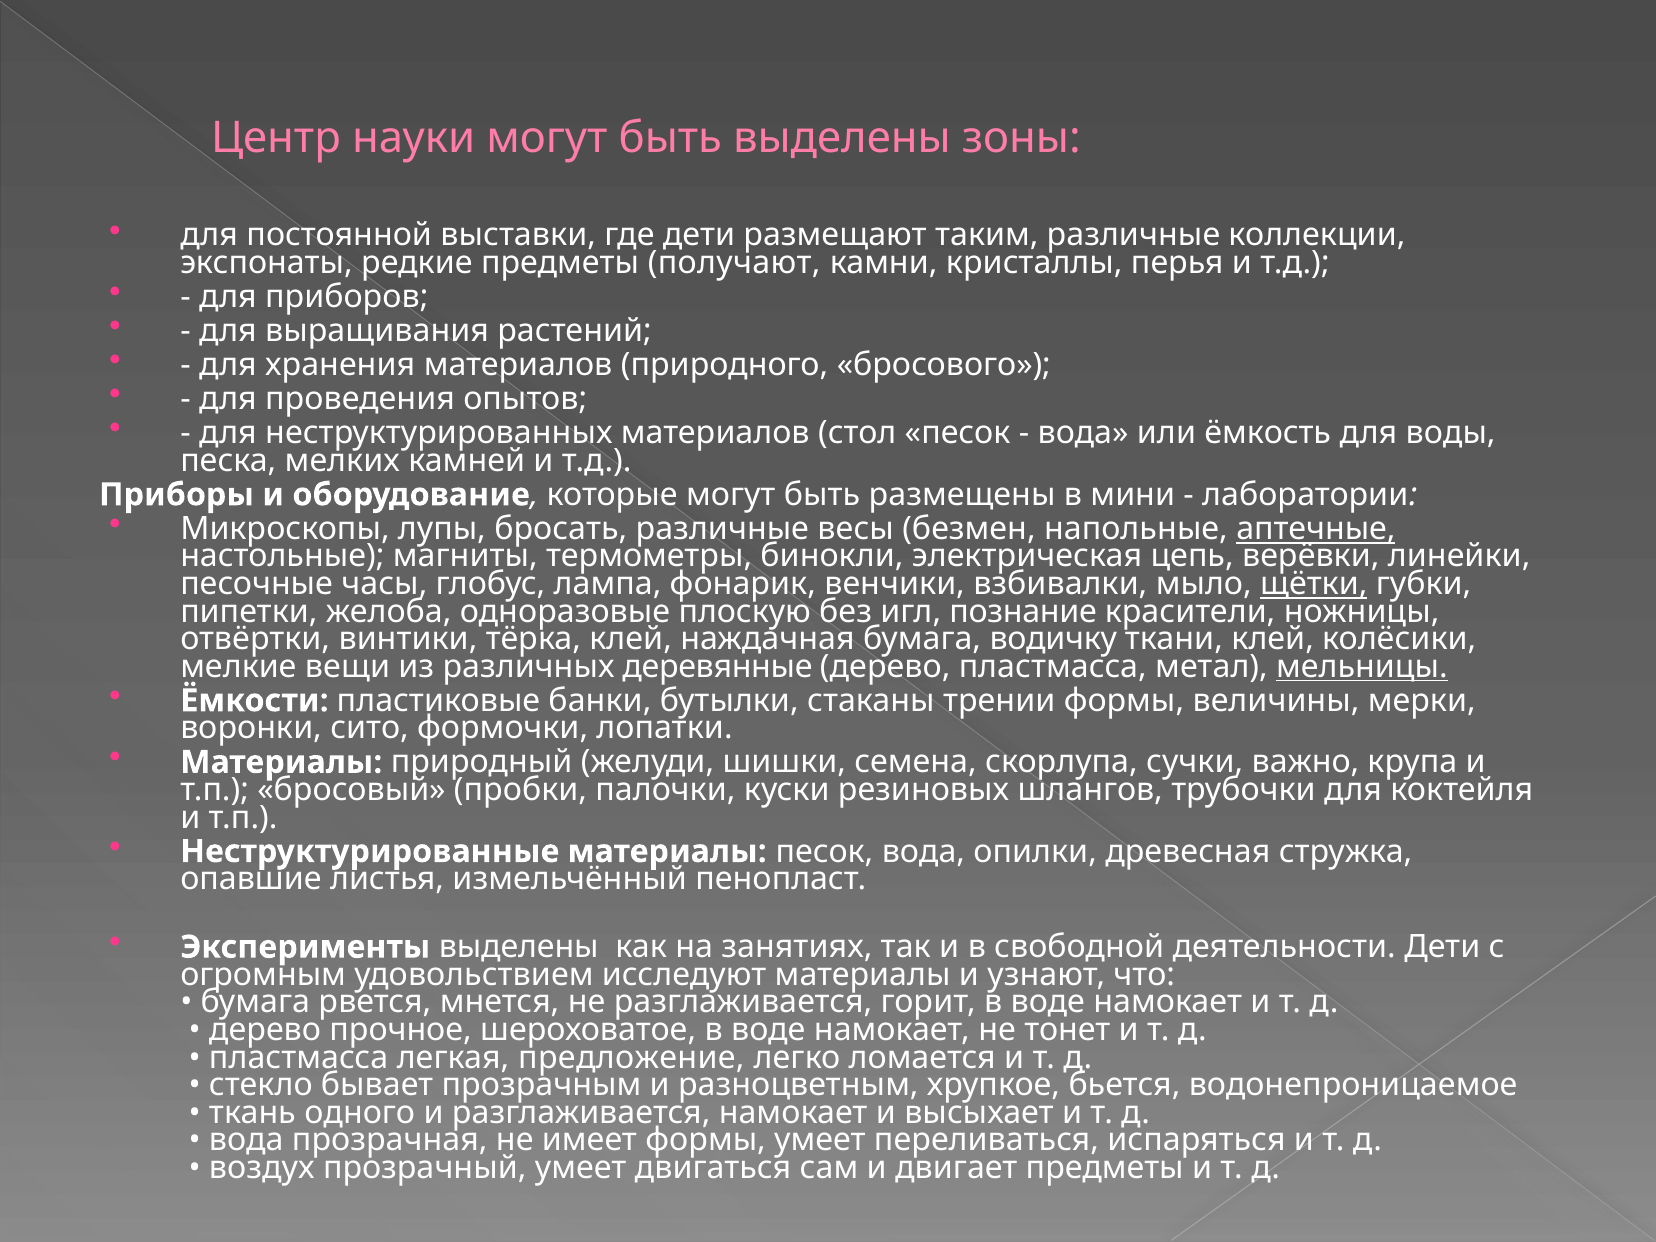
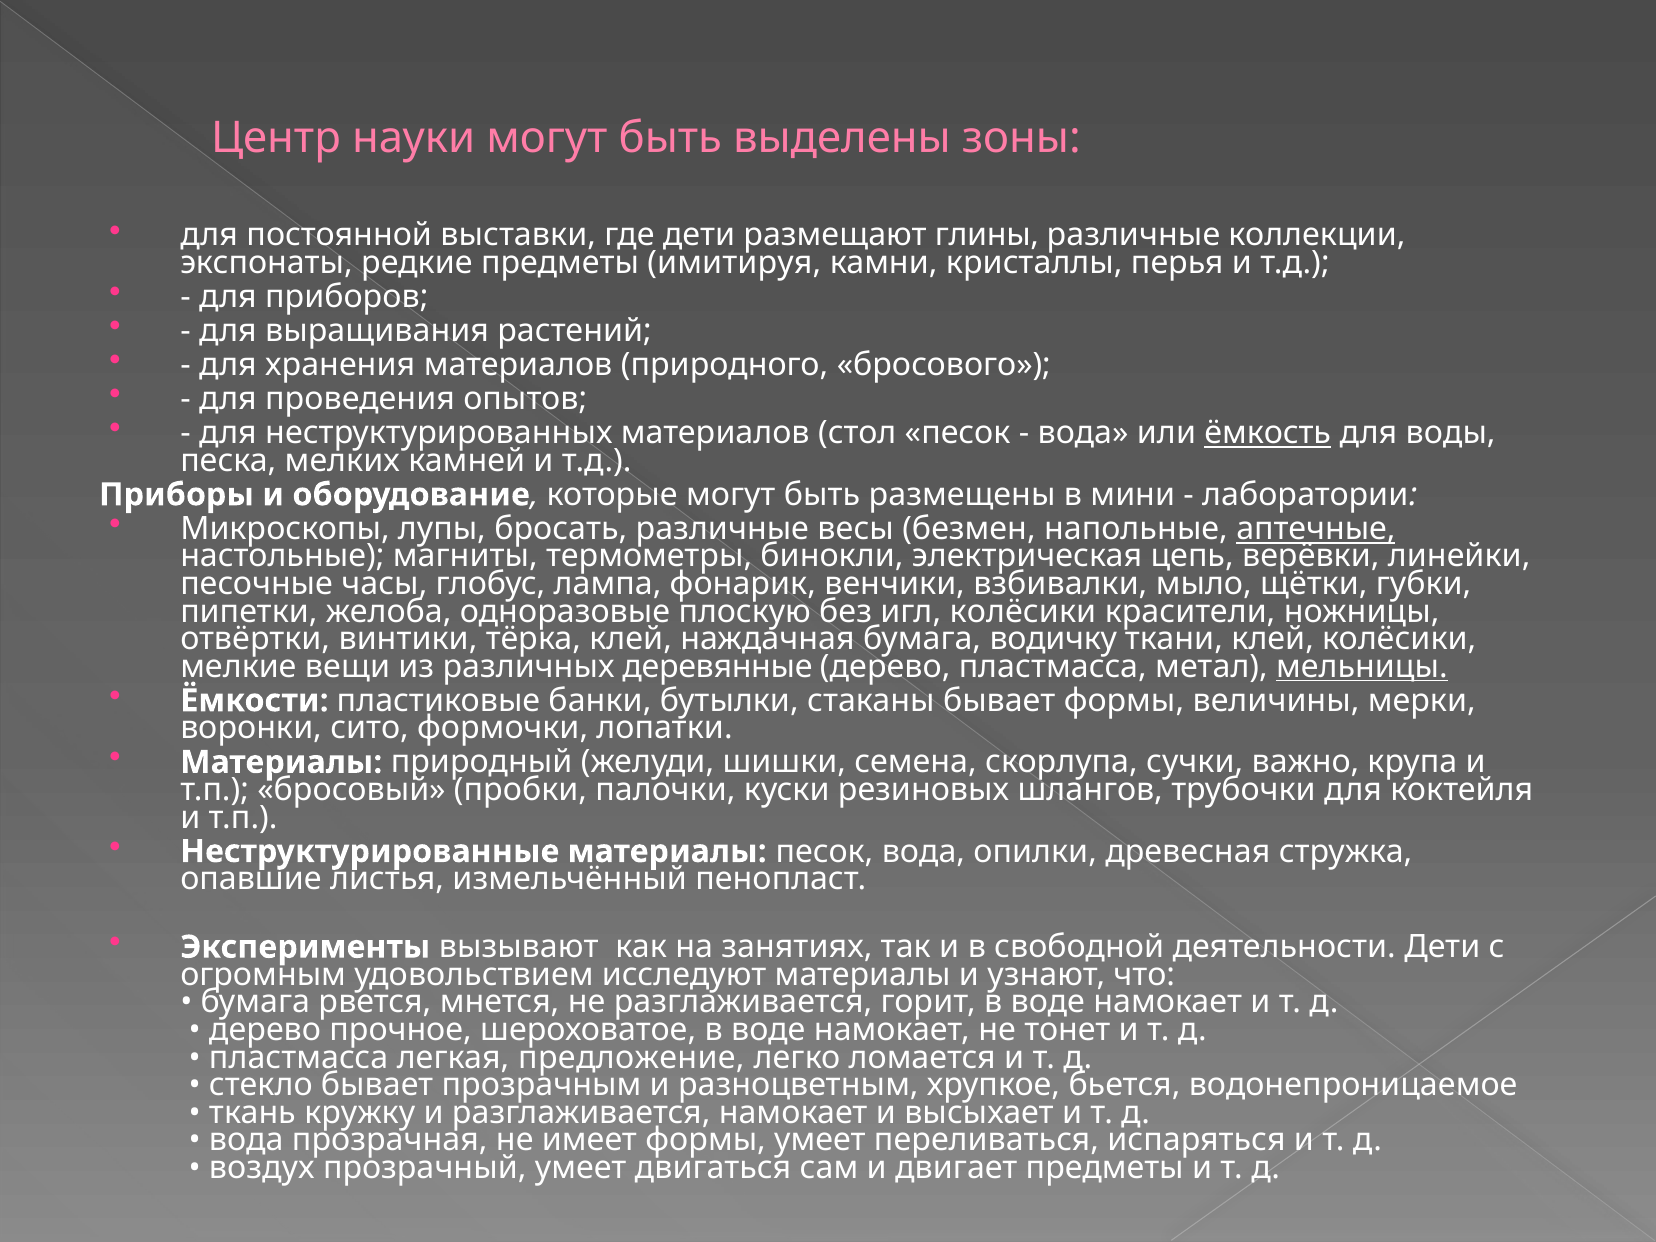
таким: таким -> глины
получают: получают -> имитируя
ёмкость underline: none -> present
щётки underline: present -> none
игл познание: познание -> колёсики
стаканы трении: трении -> бывает
Эксперименты выделены: выделены -> вызывают
одного: одного -> кружку
